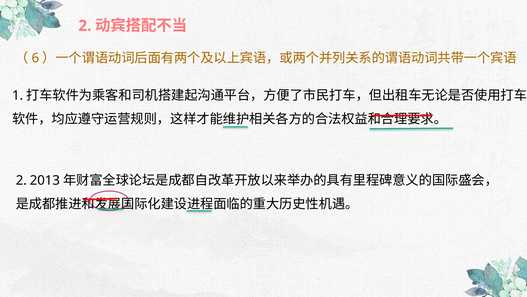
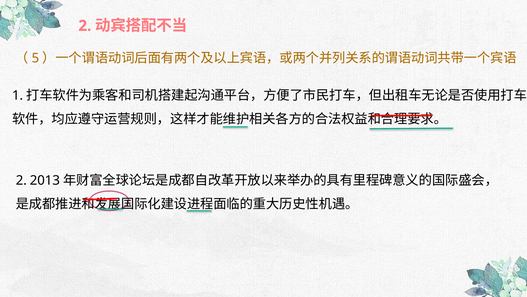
6: 6 -> 5
